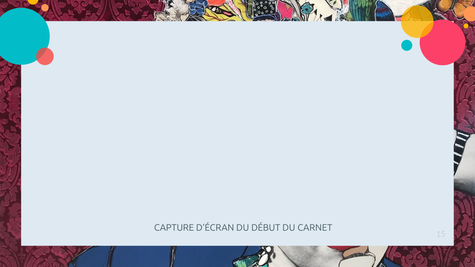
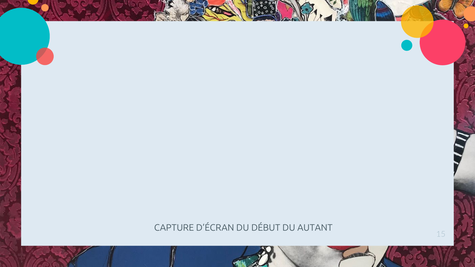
CARNET: CARNET -> AUTANT
